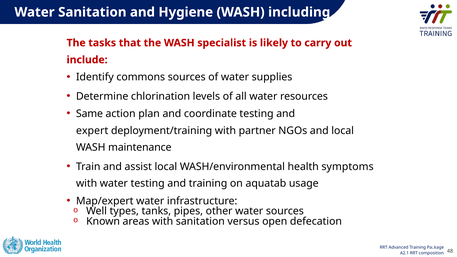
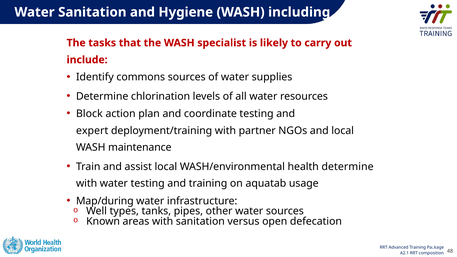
Same: Same -> Block
health symptoms: symptoms -> determine
Map/expert: Map/expert -> Map/during
